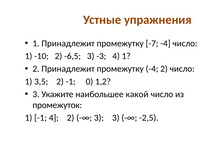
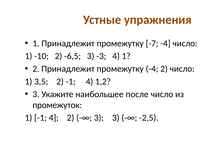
2 -1 0: 0 -> 4
какой: какой -> после
